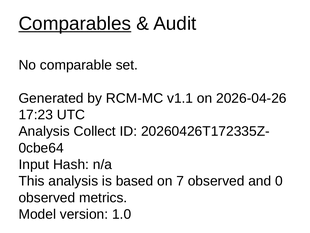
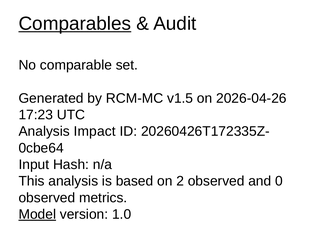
v1.1: v1.1 -> v1.5
Collect: Collect -> Impact
7: 7 -> 2
Model underline: none -> present
